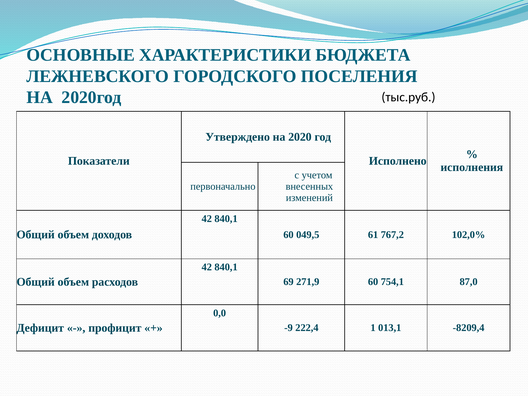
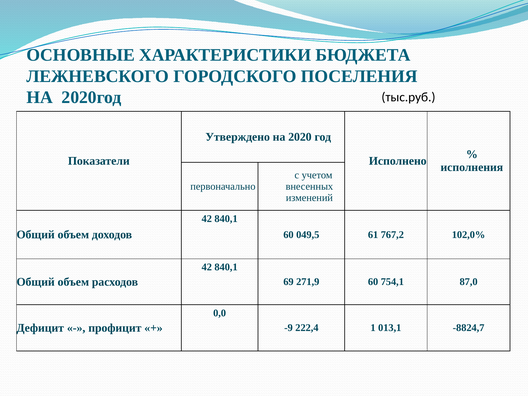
-8209,4: -8209,4 -> -8824,7
